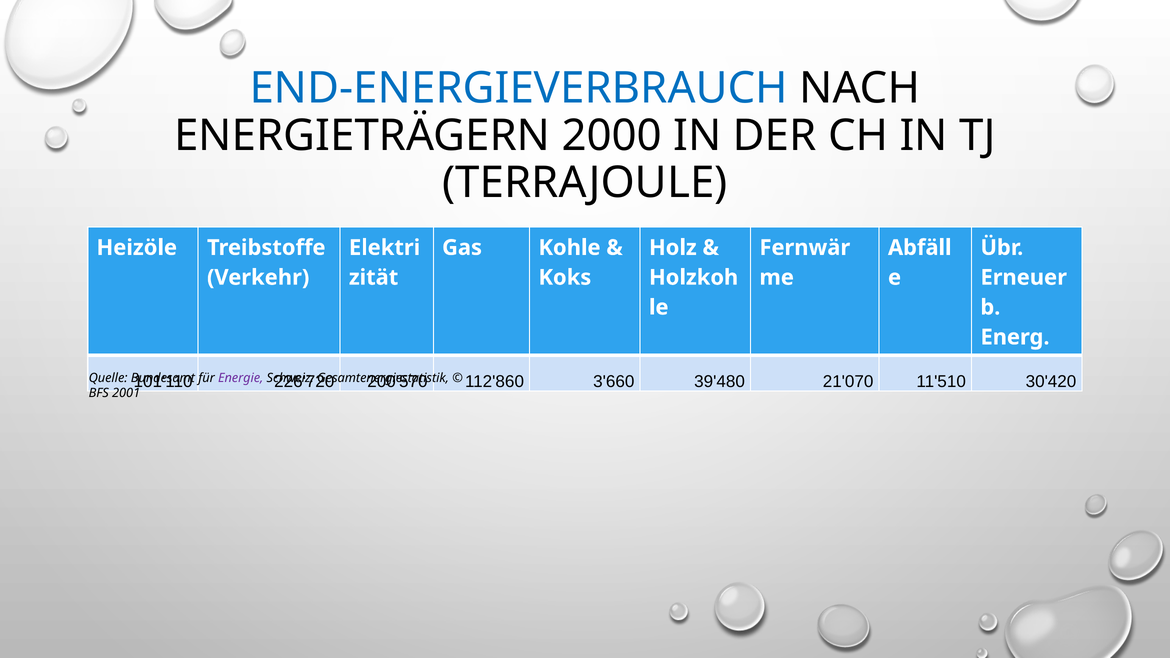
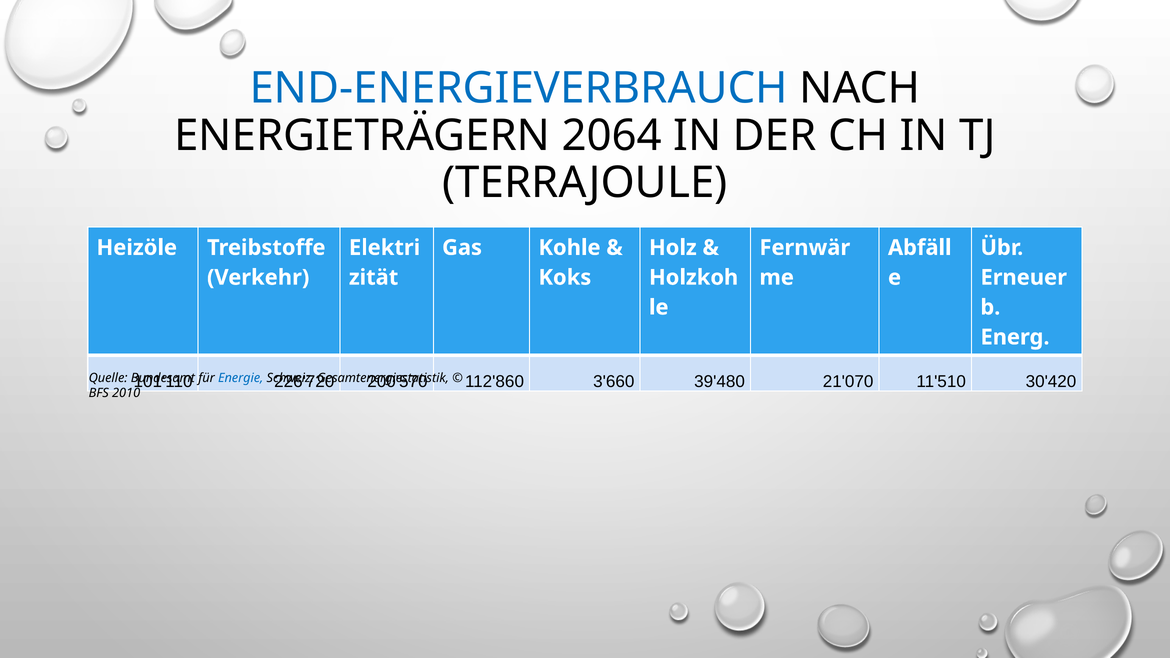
2000: 2000 -> 2064
Energie colour: purple -> blue
2001: 2001 -> 2010
